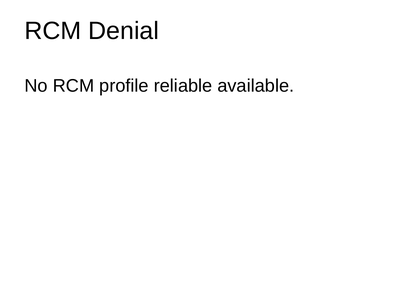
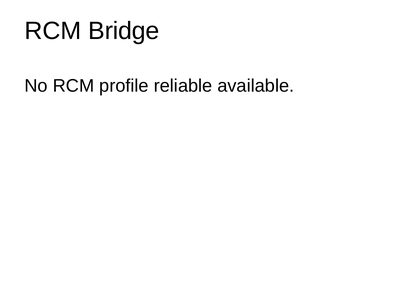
Denial: Denial -> Bridge
